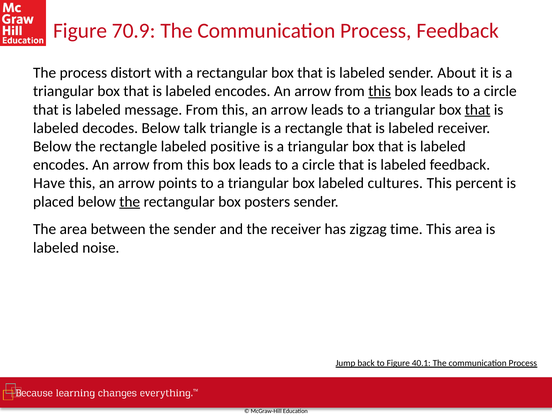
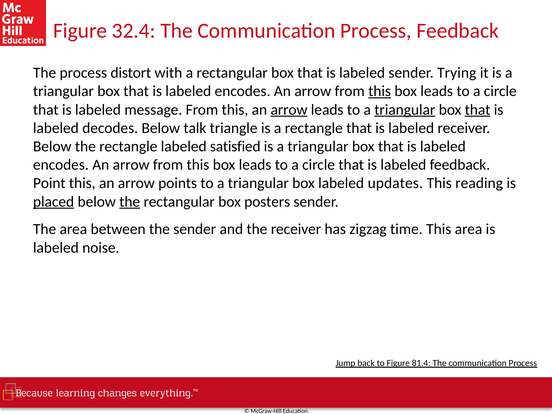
70.9: 70.9 -> 32.4
About: About -> Trying
arrow at (289, 110) underline: none -> present
triangular at (405, 110) underline: none -> present
positive: positive -> satisfied
Have: Have -> Point
cultures: cultures -> updates
percent: percent -> reading
placed underline: none -> present
40.1: 40.1 -> 81.4
